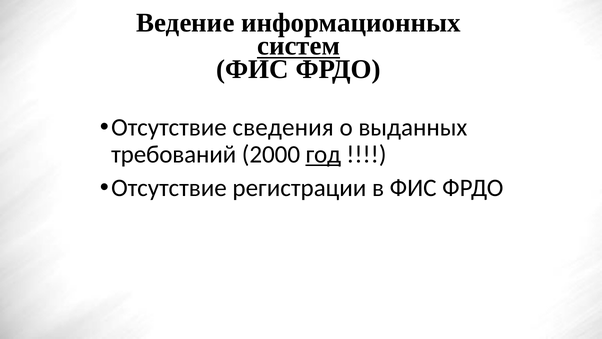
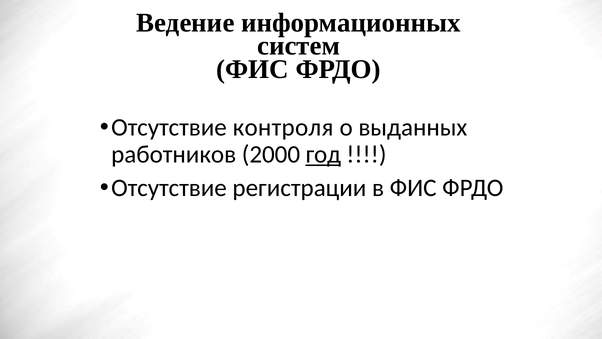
систем underline: present -> none
сведения: сведения -> контроля
требований: требований -> работников
